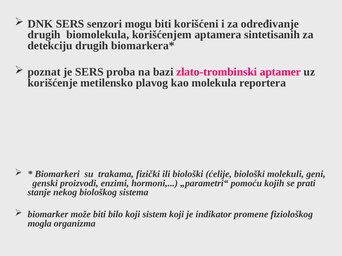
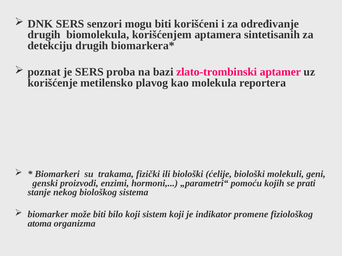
mogla: mogla -> atoma
